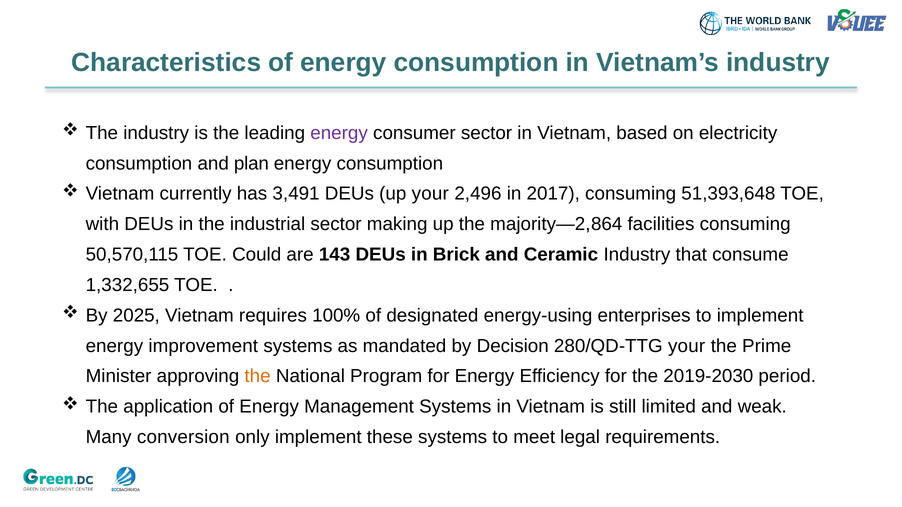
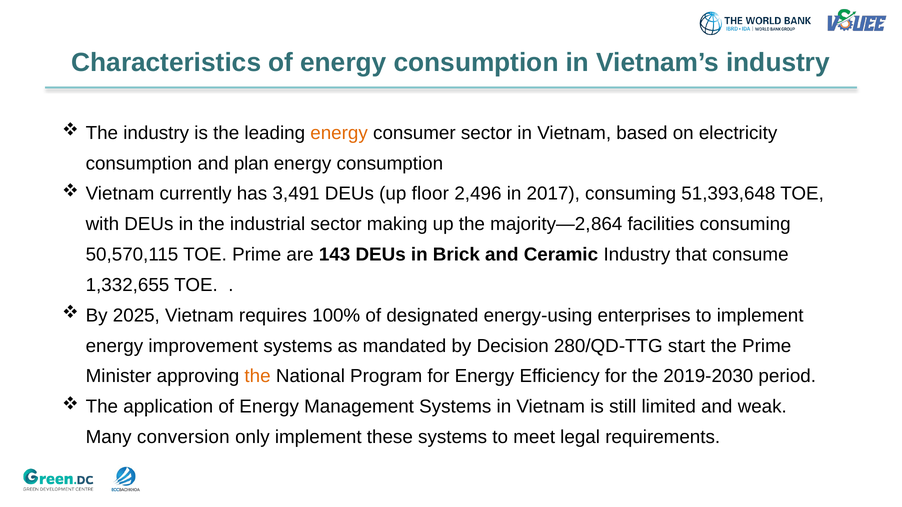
energy at (339, 133) colour: purple -> orange
up your: your -> floor
TOE Could: Could -> Prime
280/QD-TTG your: your -> start
